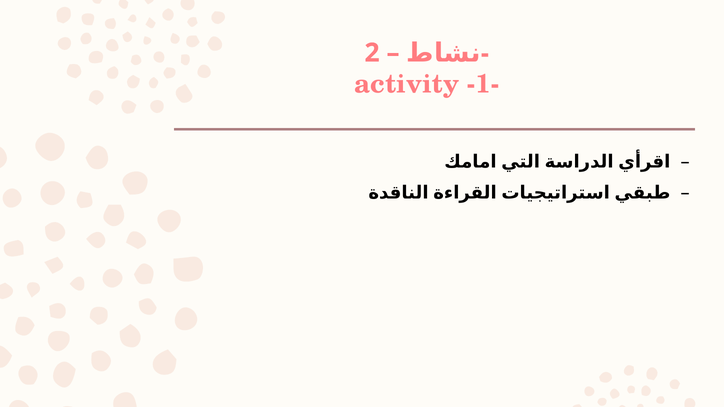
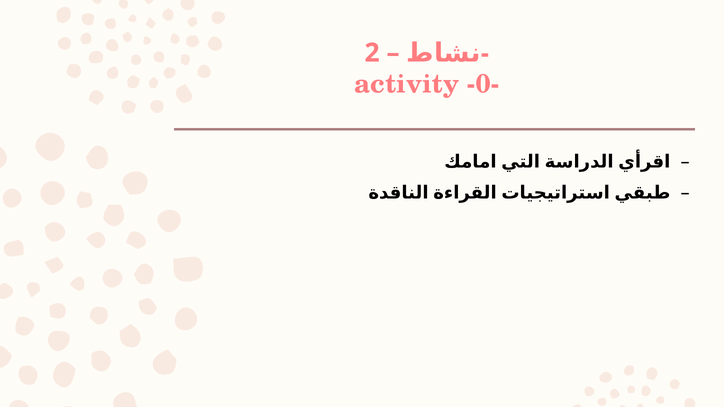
-1-: -1- -> -0-
